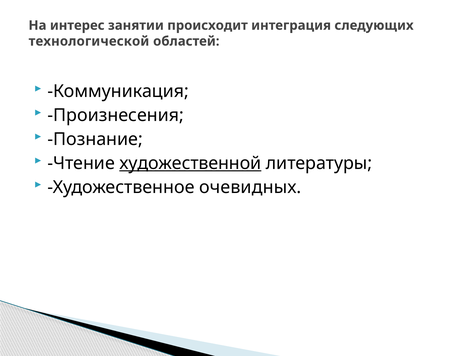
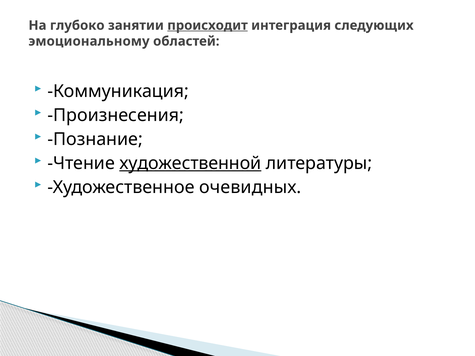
интерес: интерес -> глубоко
происходит underline: none -> present
технологической: технологической -> эмоциональному
